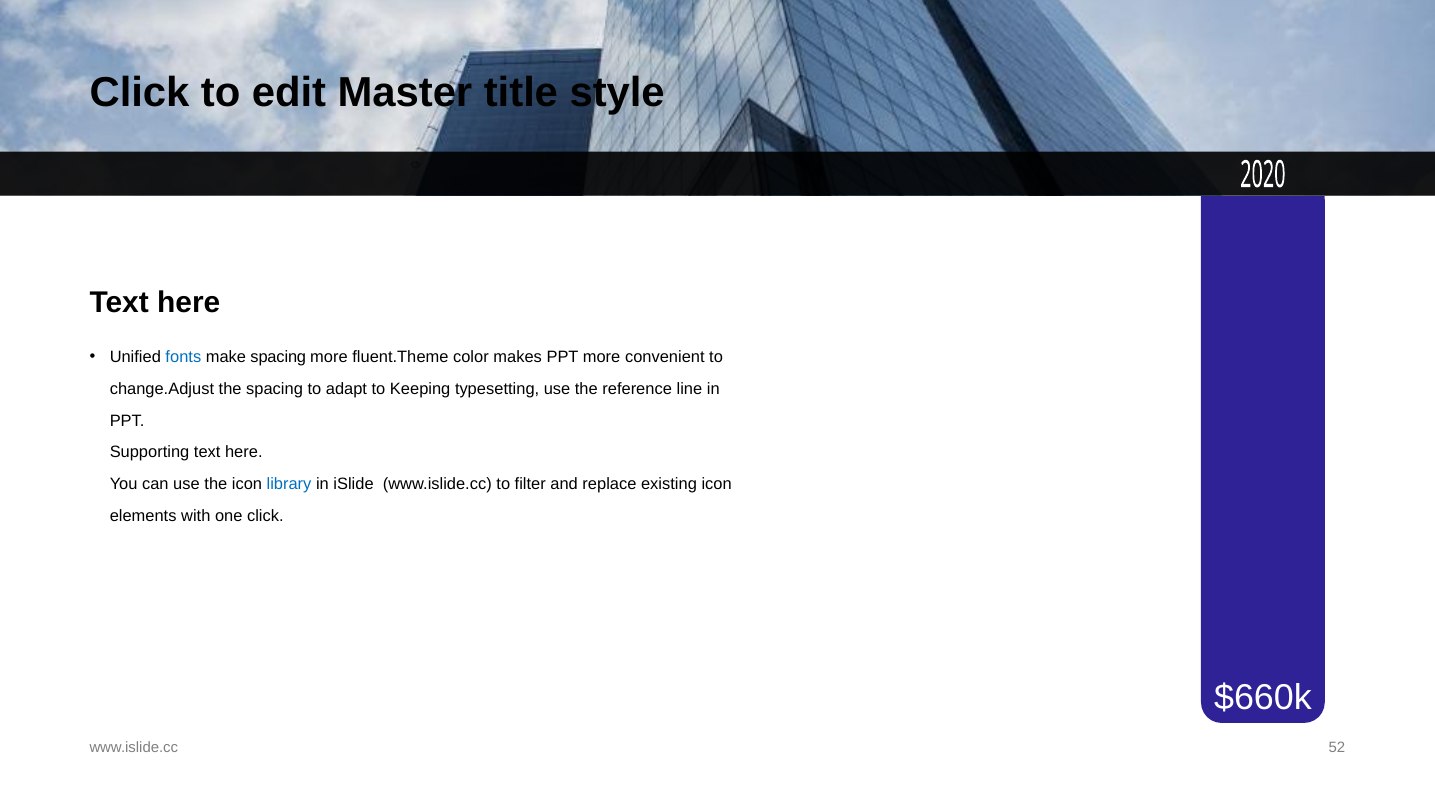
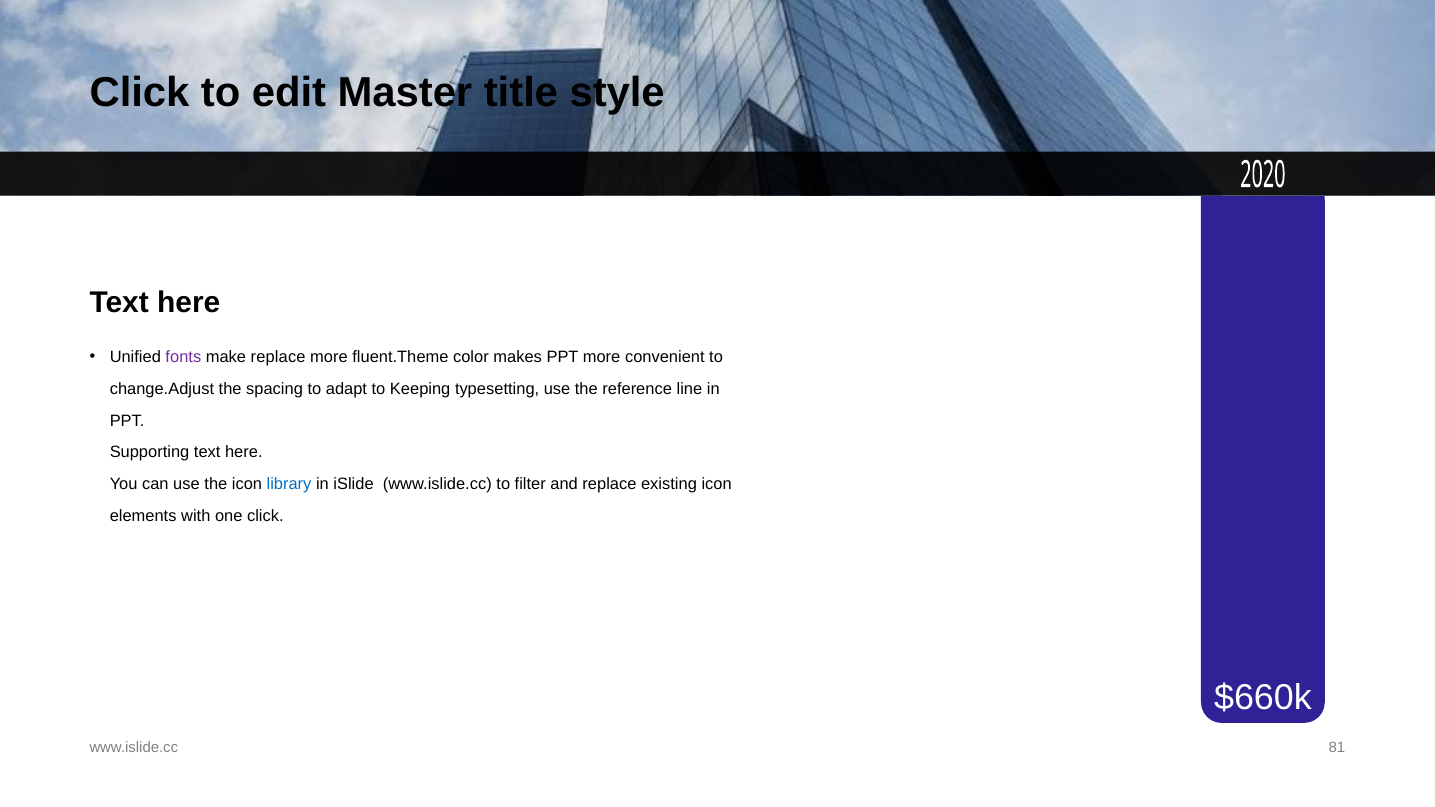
fonts colour: blue -> purple
make spacing: spacing -> replace
52: 52 -> 81
